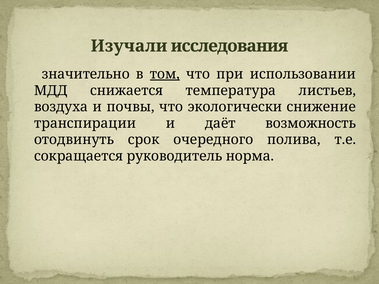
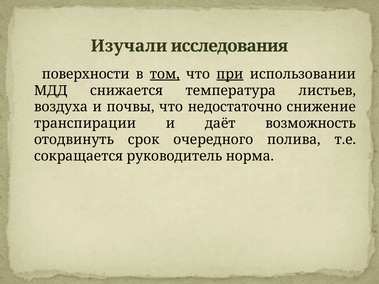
значительно: значительно -> поверхности
при underline: none -> present
экологически: экологически -> недостаточно
